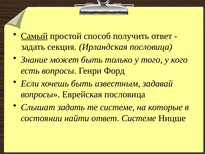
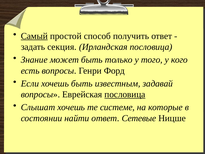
пословица at (125, 94) underline: none -> present
Слышат задать: задать -> хочешь
ответ Системе: Системе -> Сетевые
